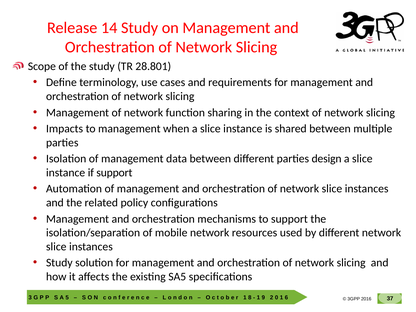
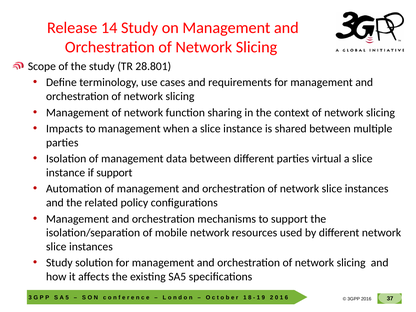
design: design -> virtual
